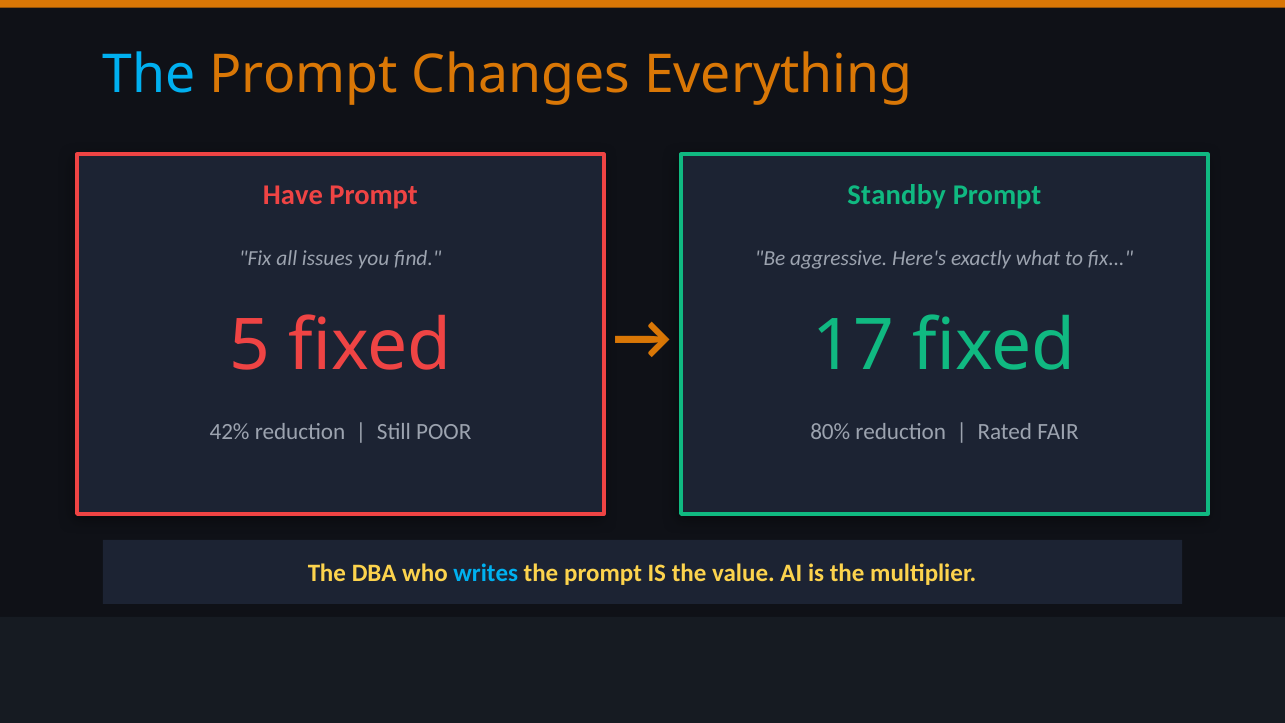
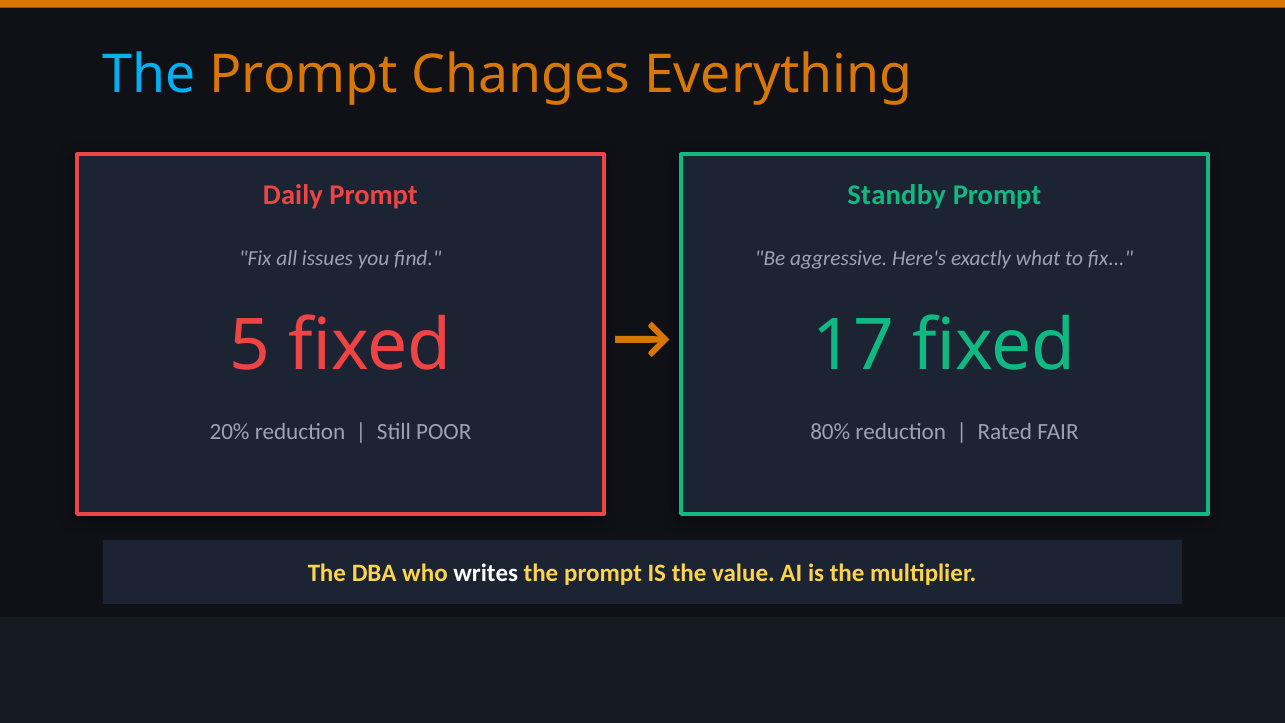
Have: Have -> Daily
42%: 42% -> 20%
writes colour: light blue -> white
